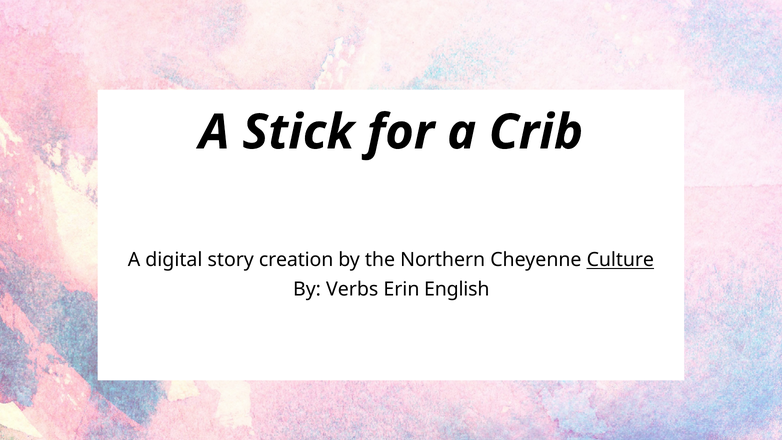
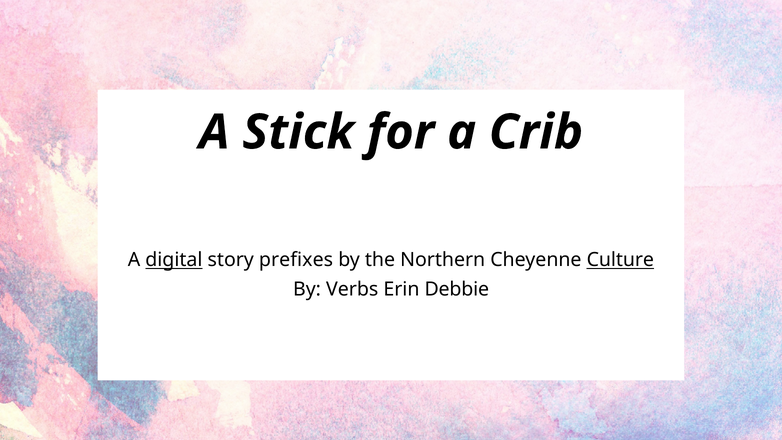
digital underline: none -> present
creation: creation -> prefixes
English: English -> Debbie
